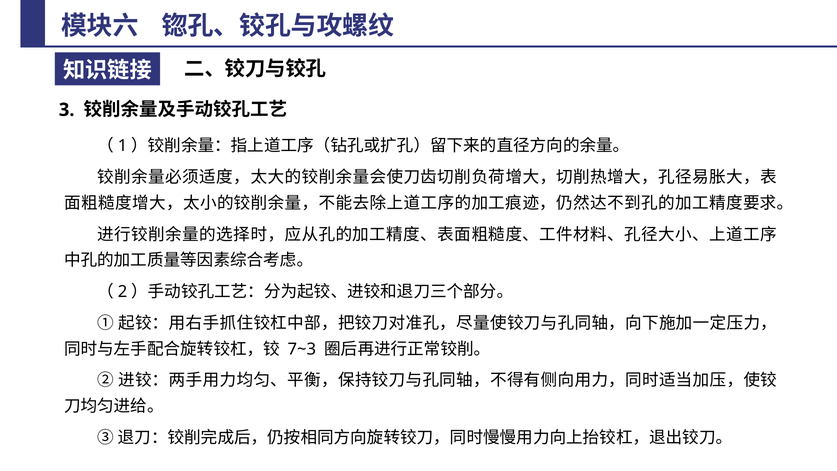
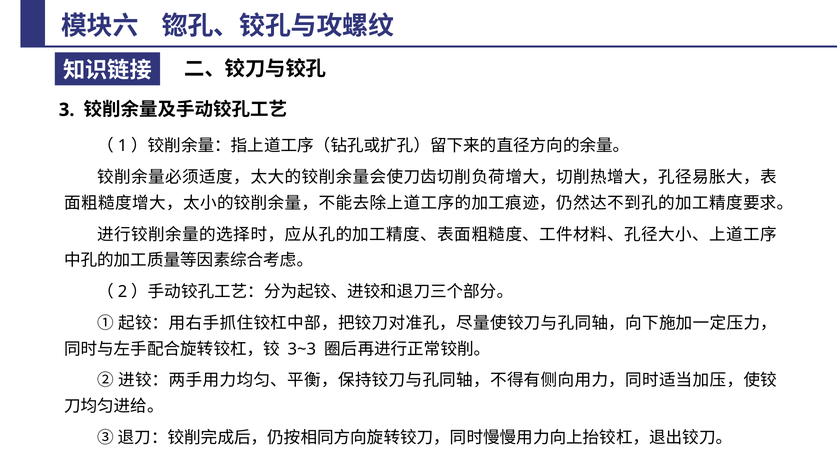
7~3: 7~3 -> 3~3
